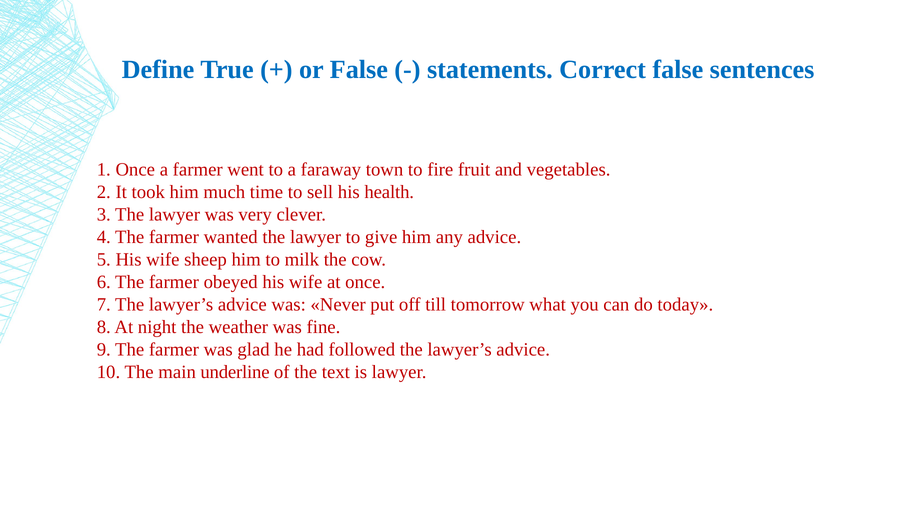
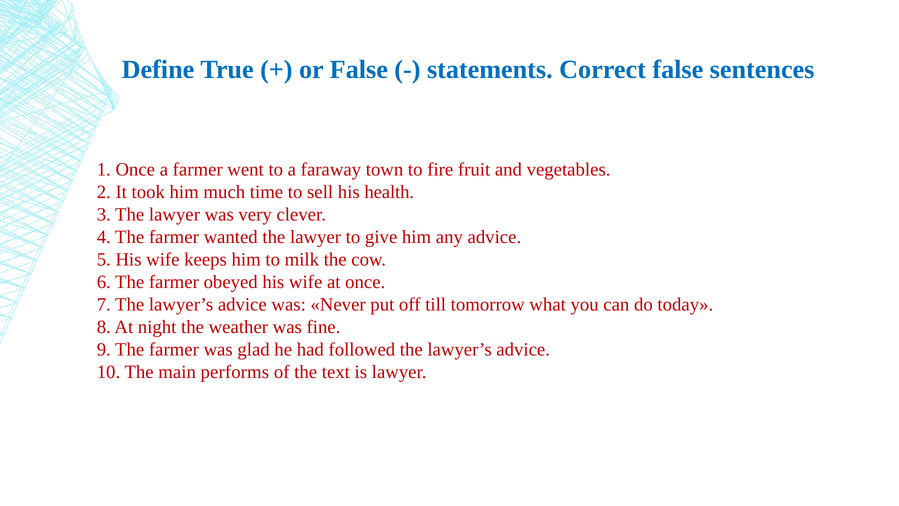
sheep: sheep -> keeps
underline: underline -> performs
